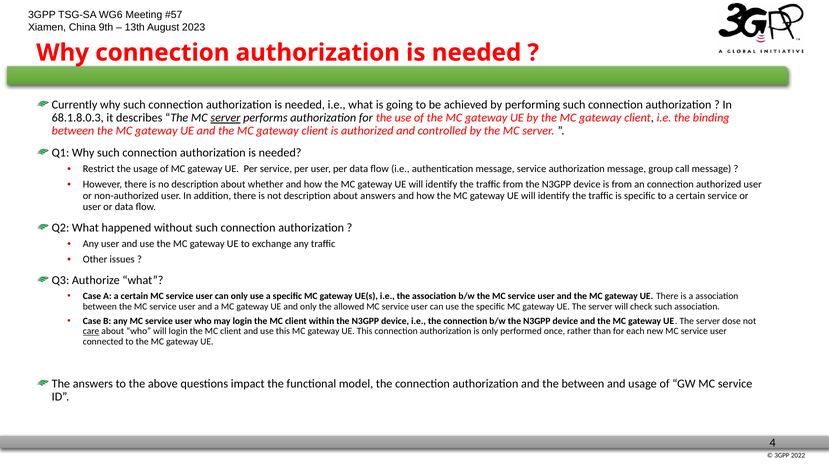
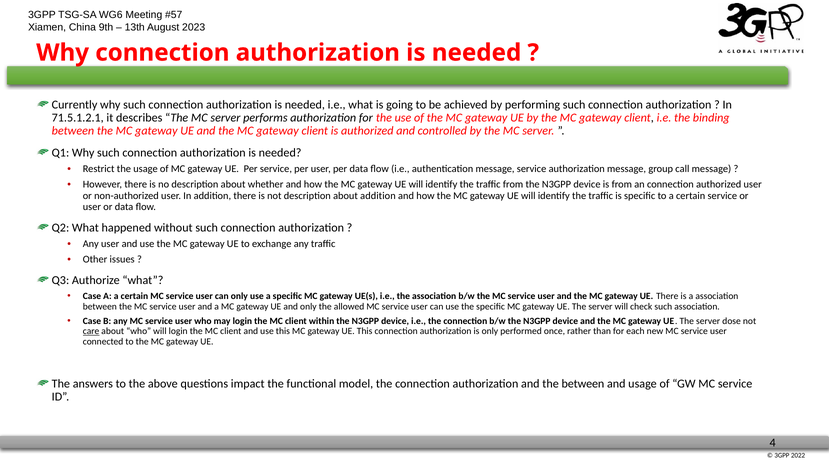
68.1.8.0.3: 68.1.8.0.3 -> 71.5.1.2.1
server at (225, 118) underline: present -> none
about answers: answers -> addition
